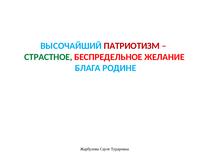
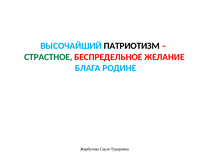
ПАТРИОТИЗМ colour: red -> black
